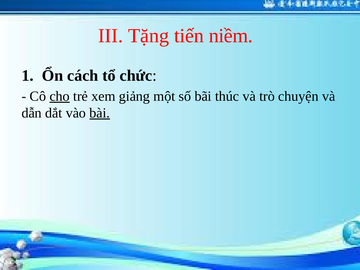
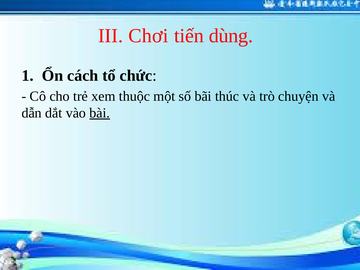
Tặng: Tặng -> Chơi
niềm: niềm -> dùng
cho underline: present -> none
giảng: giảng -> thuộc
